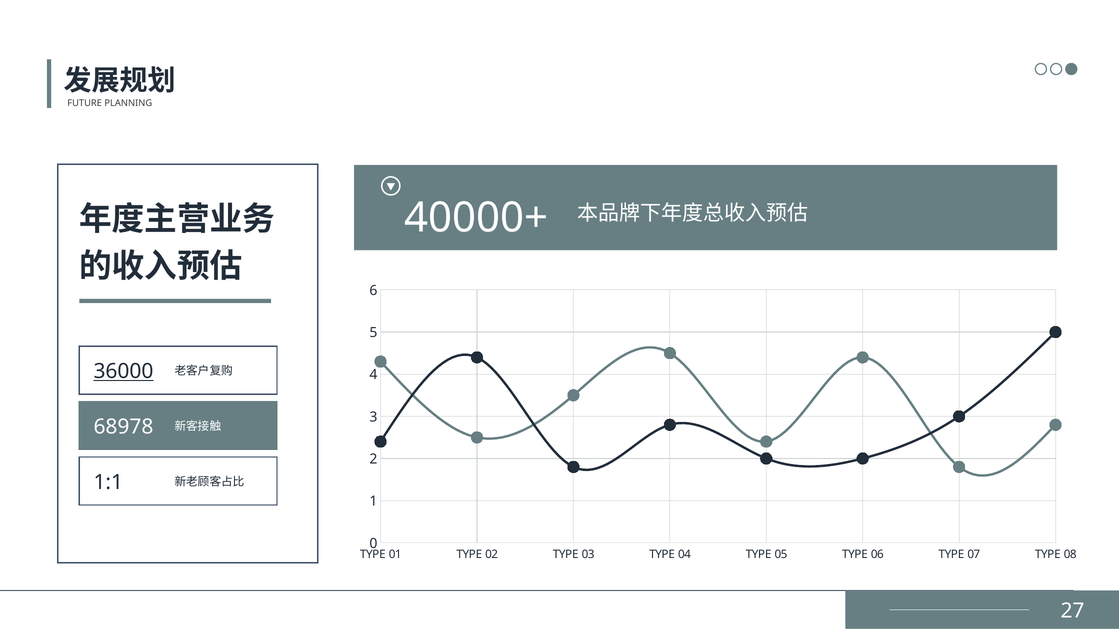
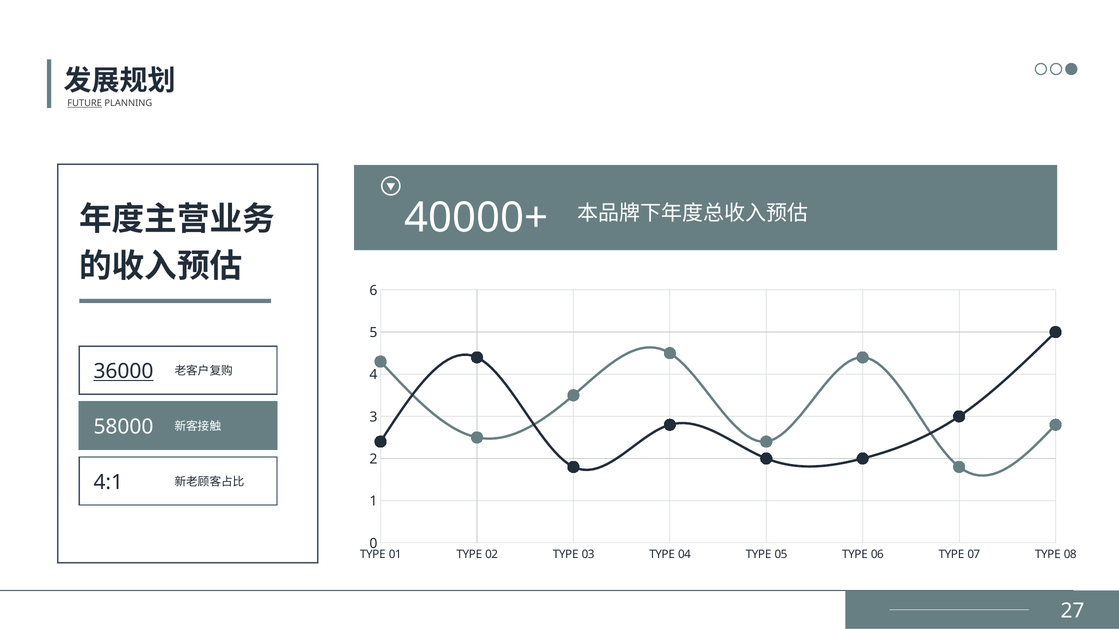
FUTURE underline: none -> present
68978: 68978 -> 58000
1:1: 1:1 -> 4:1
